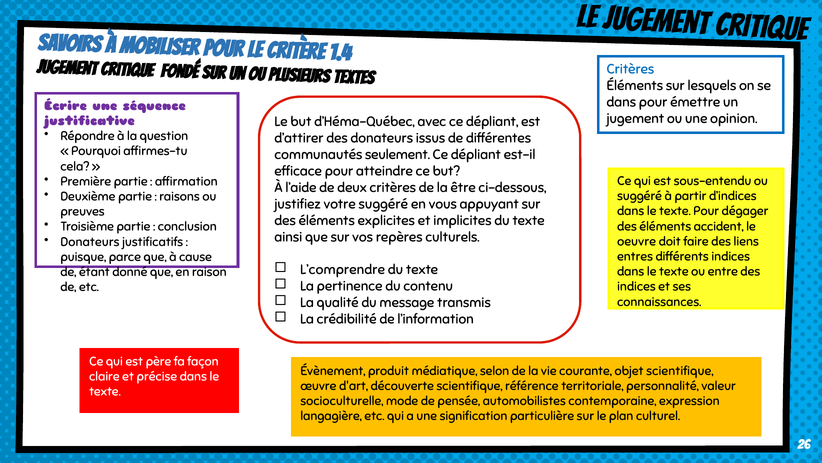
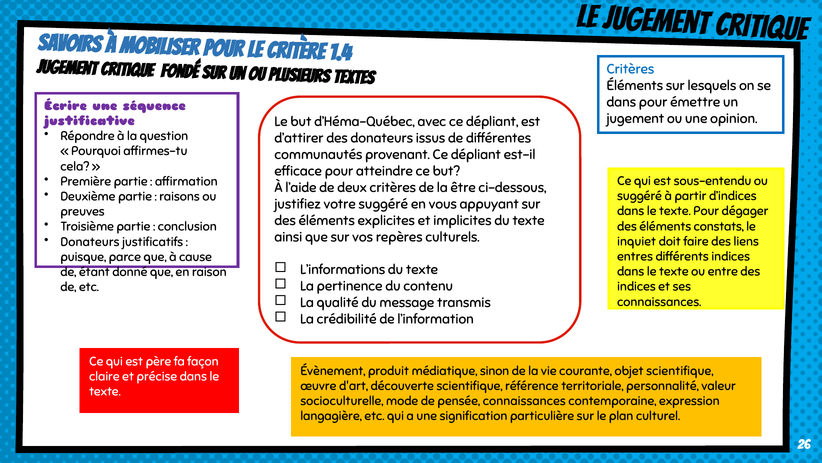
seulement: seulement -> provenant
accident: accident -> constats
oeuvre: oeuvre -> inquiet
L’comprendre: L’comprendre -> L’informations
selon: selon -> sinon
pensée automobilistes: automobilistes -> connaissances
